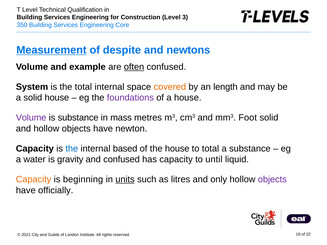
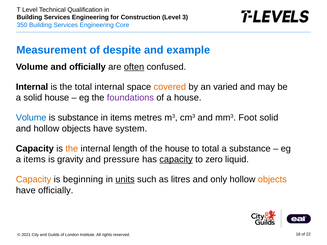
Measurement underline: present -> none
newtons: newtons -> example
and example: example -> officially
System at (32, 87): System -> Internal
length: length -> varied
Volume at (31, 118) colour: purple -> blue
in mass: mass -> items
newton: newton -> system
the at (72, 149) colour: blue -> orange
based: based -> length
a water: water -> items
and confused: confused -> pressure
capacity at (176, 160) underline: none -> present
until: until -> zero
objects at (272, 180) colour: purple -> orange
